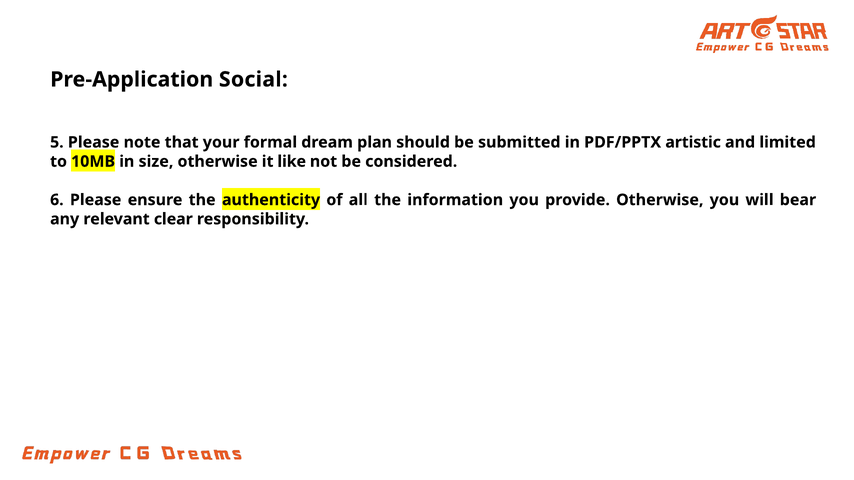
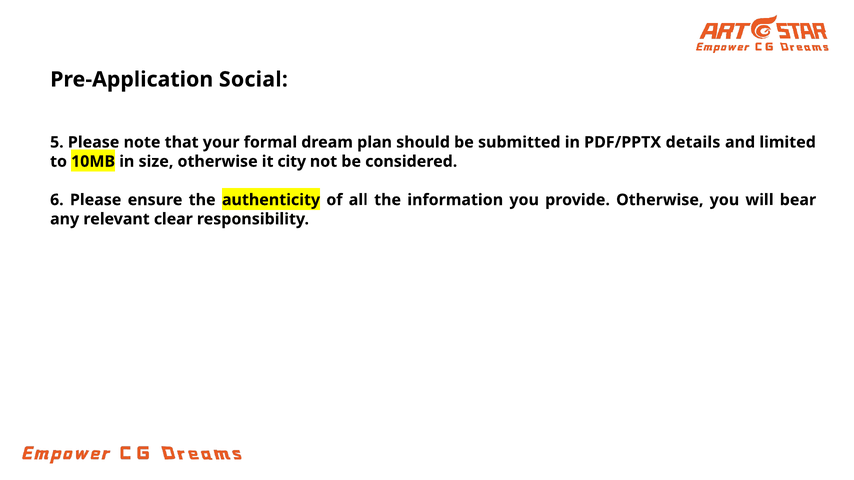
artistic: artistic -> details
like: like -> city
